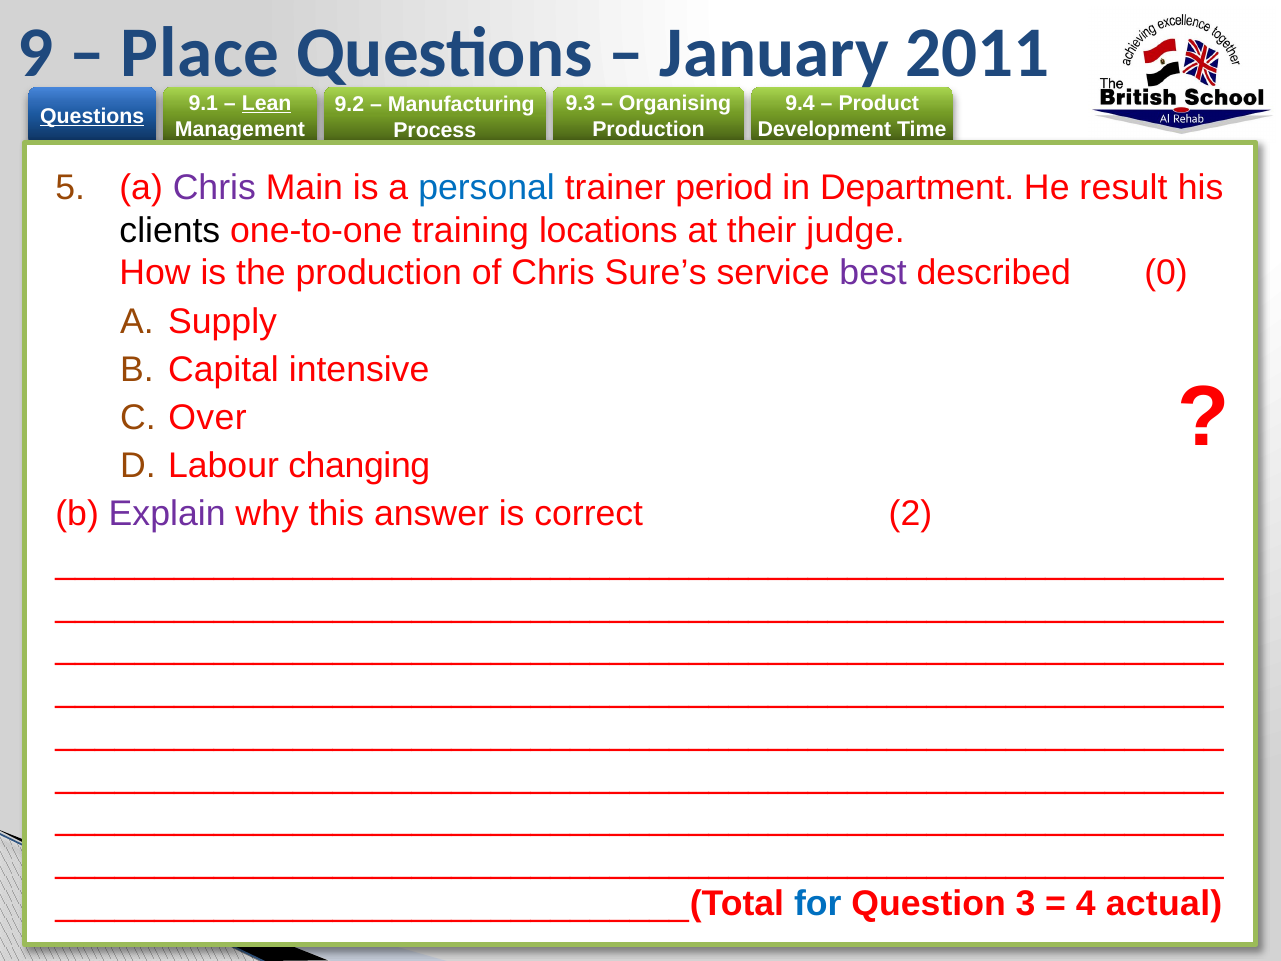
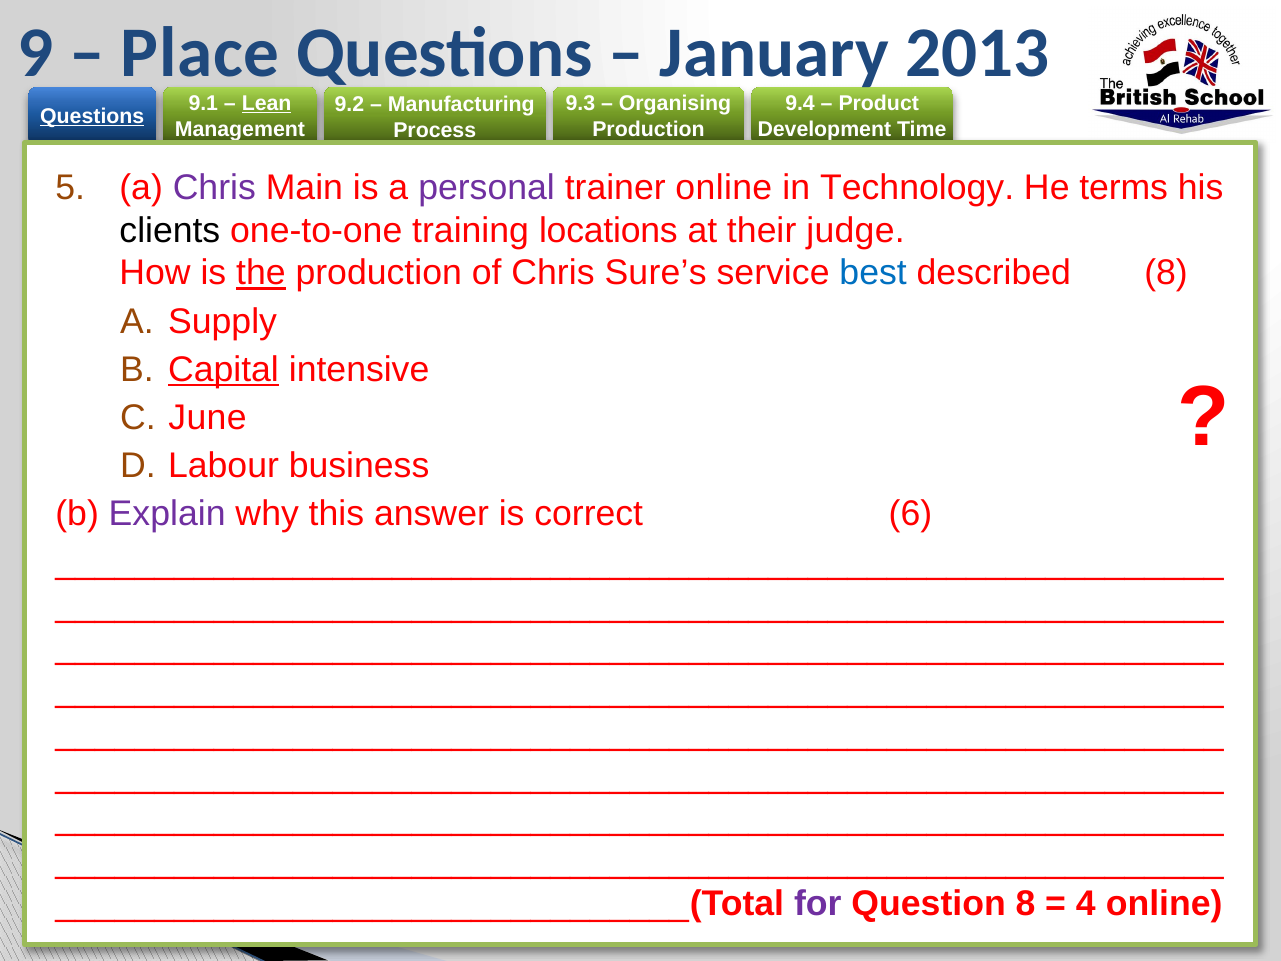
2011: 2011 -> 2013
personal colour: blue -> purple
trainer period: period -> online
Department: Department -> Technology
result: result -> terms
the underline: none -> present
best colour: purple -> blue
described 0: 0 -> 8
Capital underline: none -> present
Over: Over -> June
changing: changing -> business
2: 2 -> 6
for colour: blue -> purple
Question 3: 3 -> 8
4 actual: actual -> online
